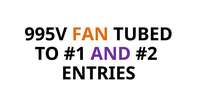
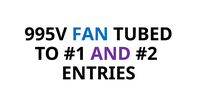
FAN colour: orange -> blue
